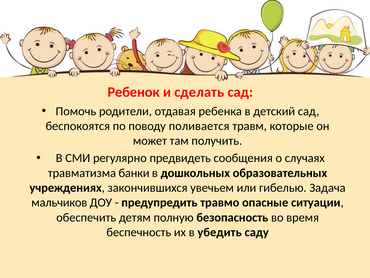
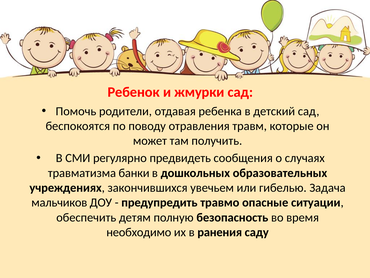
сделать: сделать -> жмурки
поливается: поливается -> отравления
беспечность: беспечность -> необходимо
убедить: убедить -> ранения
